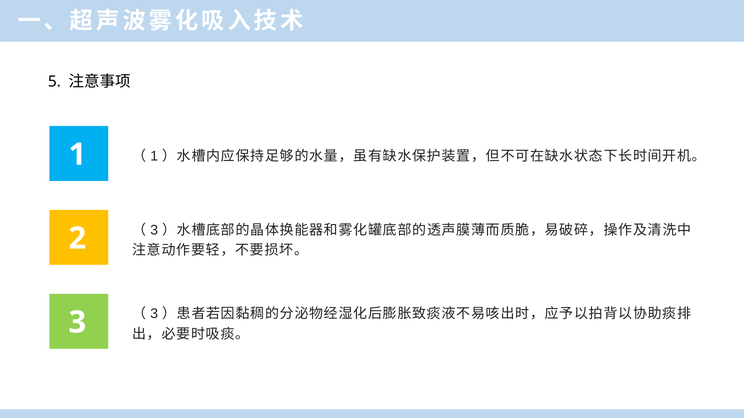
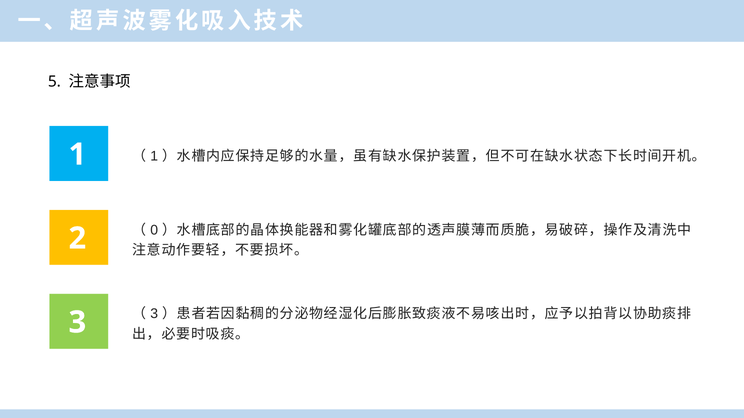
3 at (154, 230): 3 -> 0
